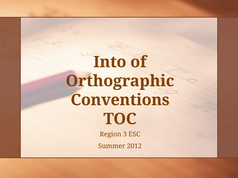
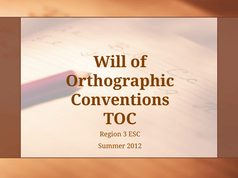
Into: Into -> Will
